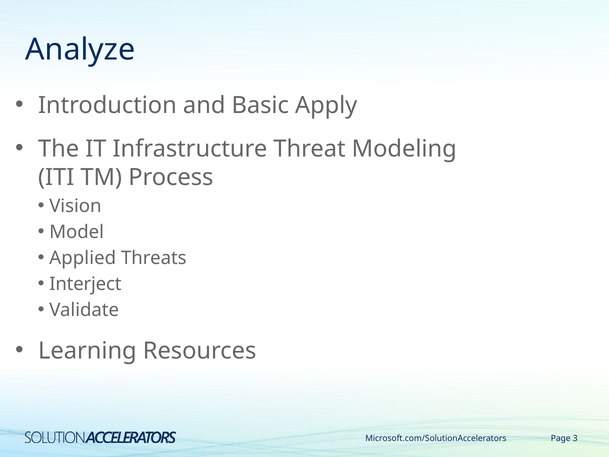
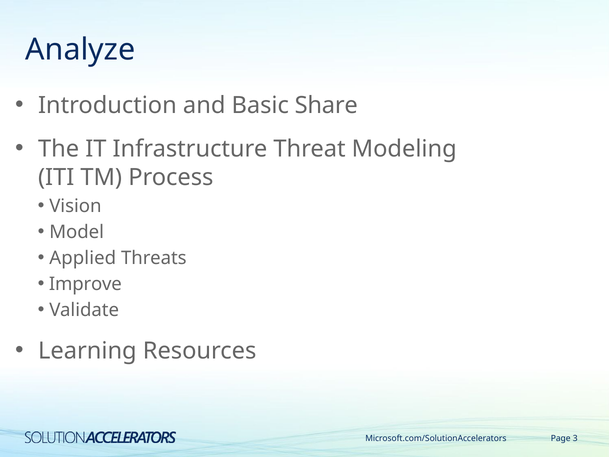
Apply: Apply -> Share
Interject: Interject -> Improve
